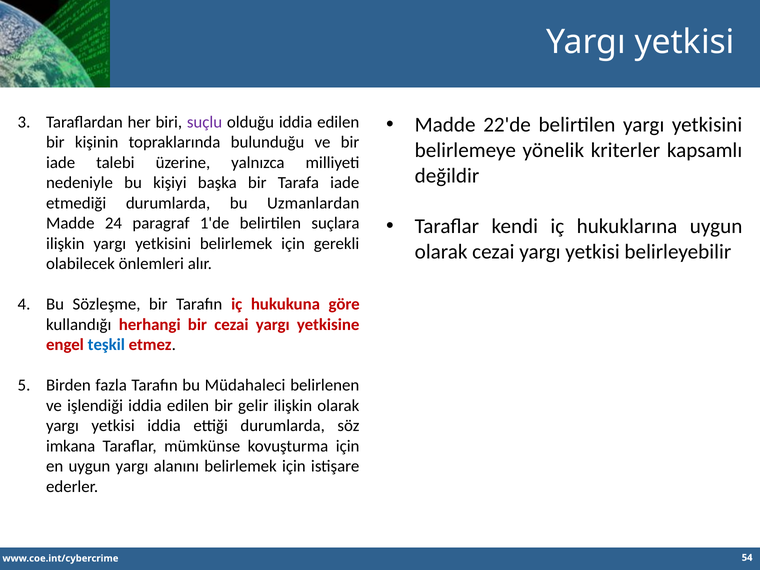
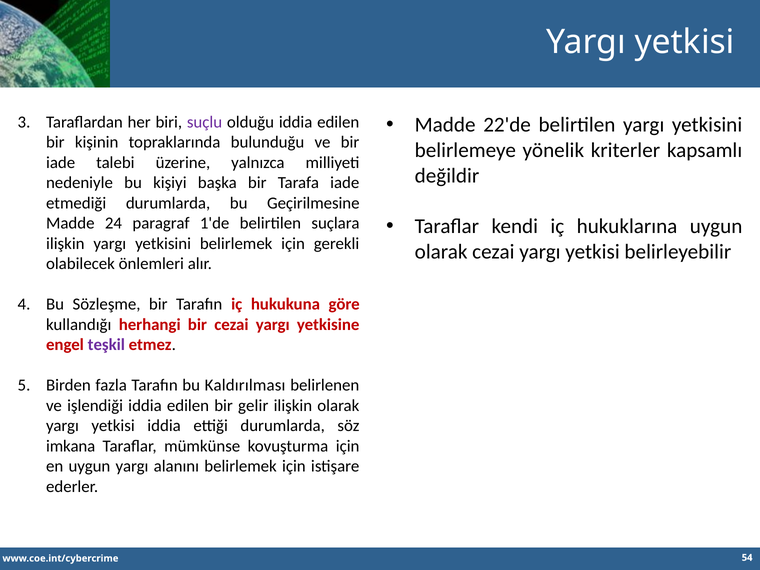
Uzmanlardan: Uzmanlardan -> Geçirilmesine
teşkil colour: blue -> purple
Müdahaleci: Müdahaleci -> Kaldırılması
